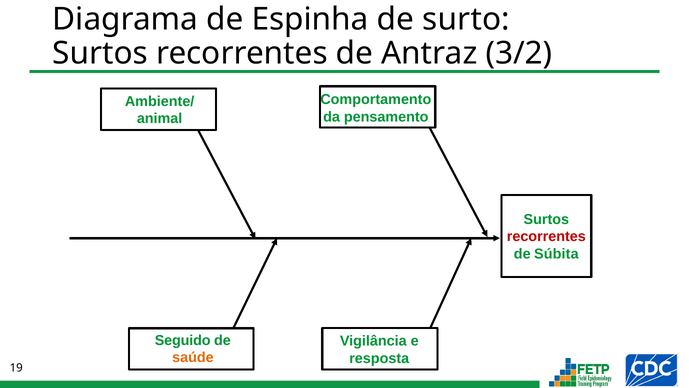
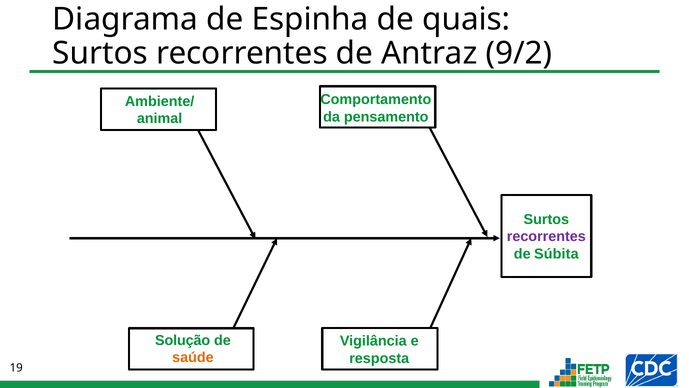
surto: surto -> quais
3/2: 3/2 -> 9/2
recorrentes at (546, 236) colour: red -> purple
Seguido: Seguido -> Solução
